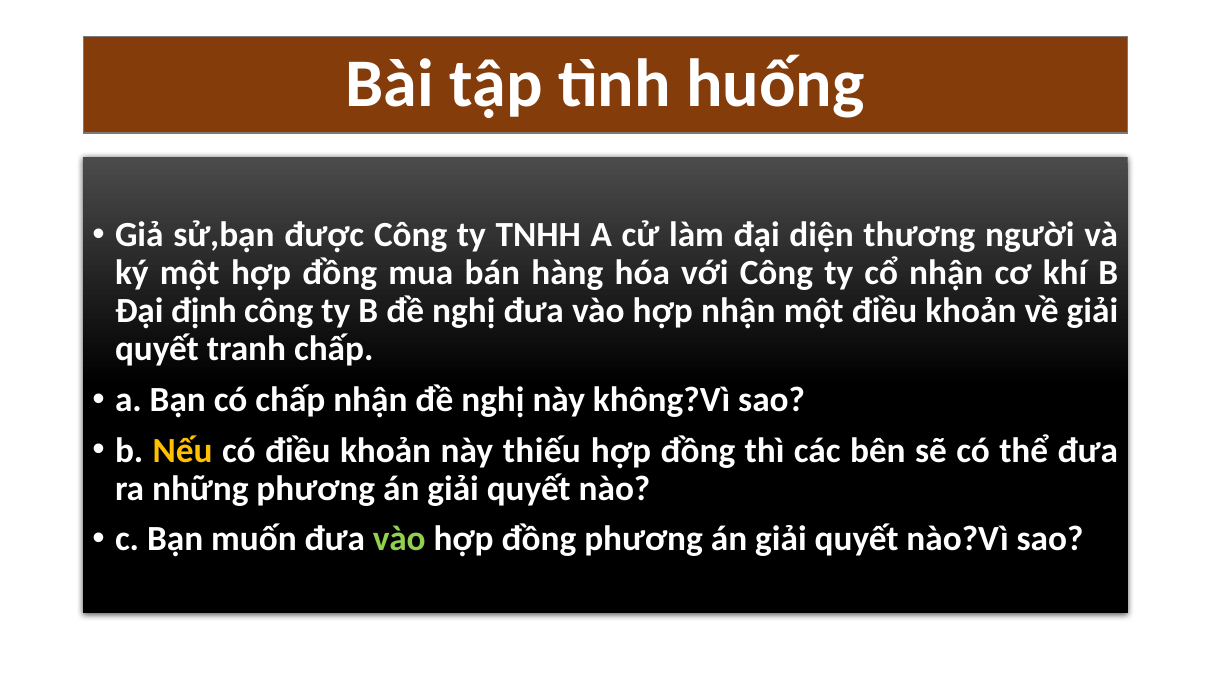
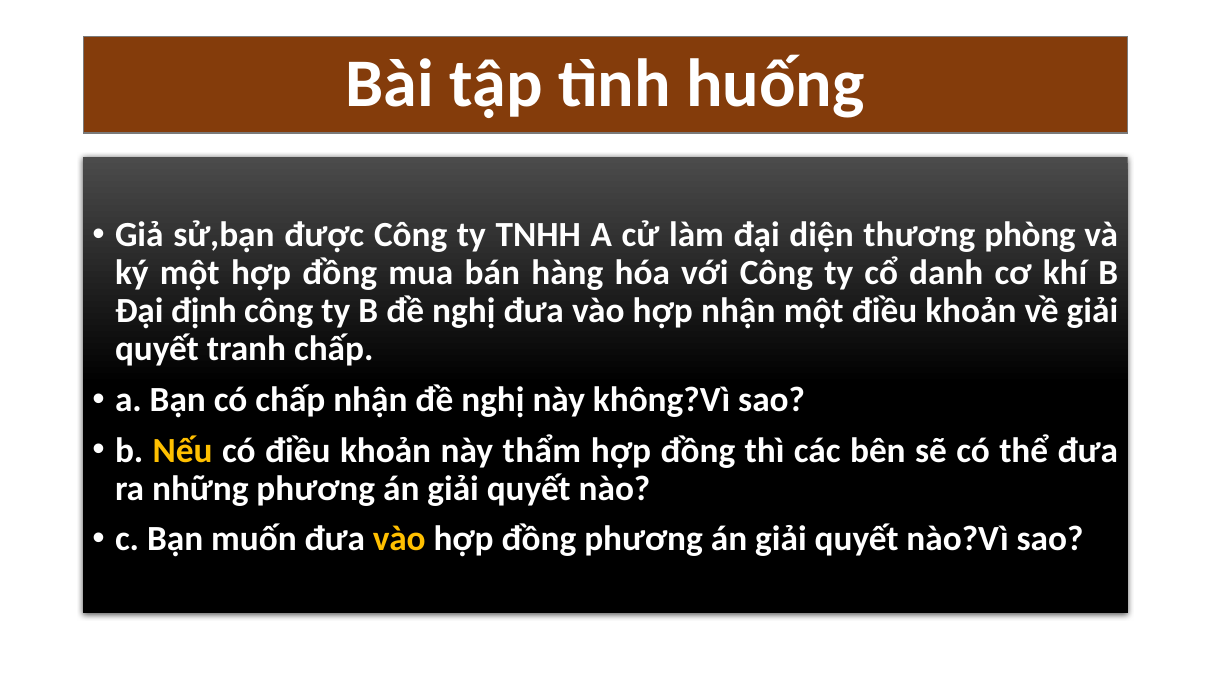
người: người -> phòng
cổ nhận: nhận -> danh
thiếu: thiếu -> thẩm
vào at (399, 539) colour: light green -> yellow
